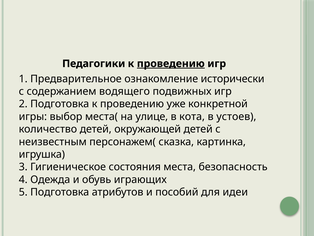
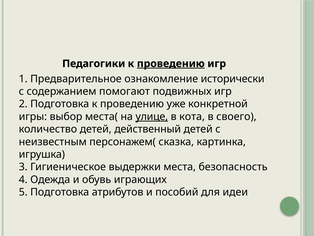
водящего: водящего -> помогают
улице underline: none -> present
устоев: устоев -> своего
окружающей: окружающей -> действенный
состояния: состояния -> выдержки
